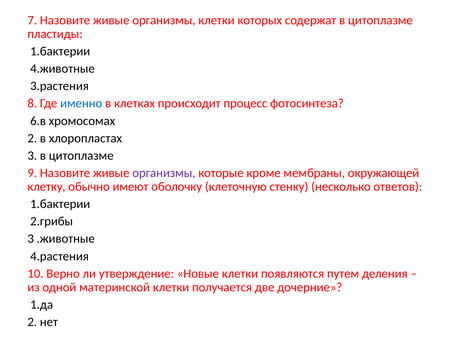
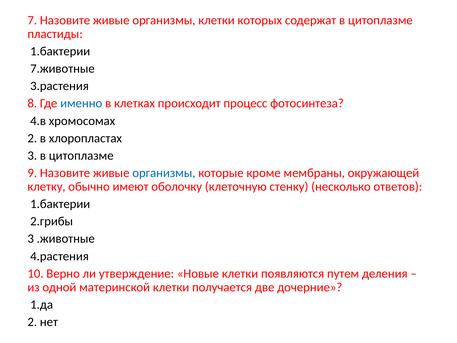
4.животные: 4.животные -> 7.животные
6.в: 6.в -> 4.в
организмы at (164, 173) colour: purple -> blue
